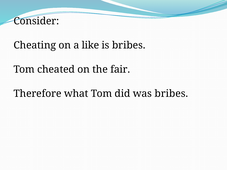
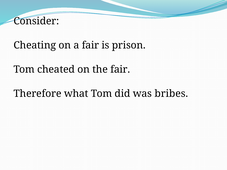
a like: like -> fair
is bribes: bribes -> prison
